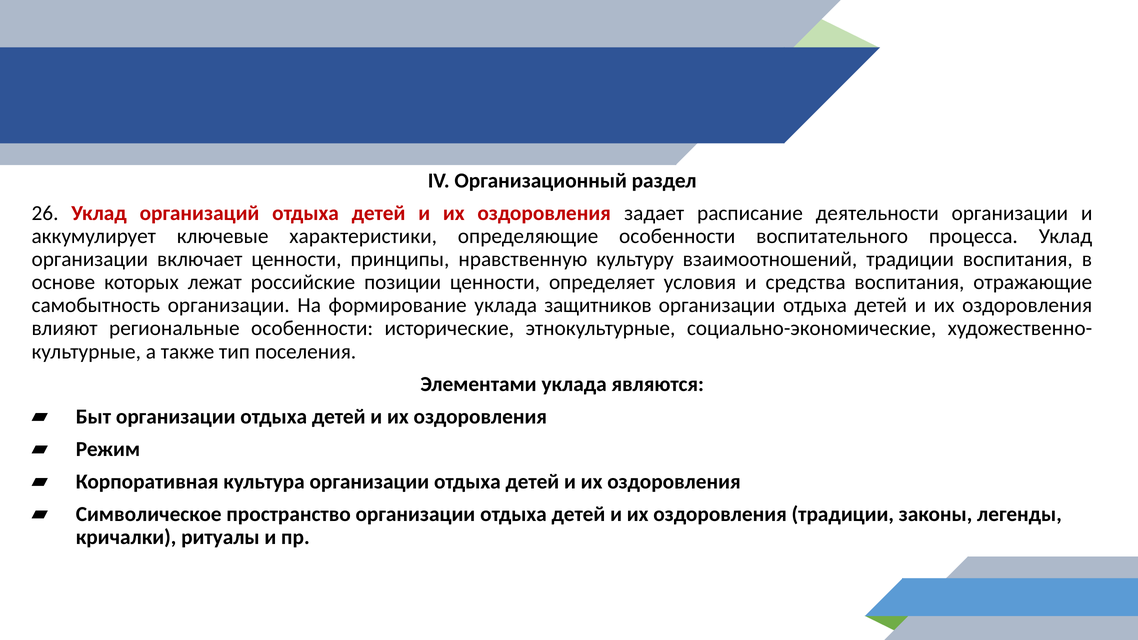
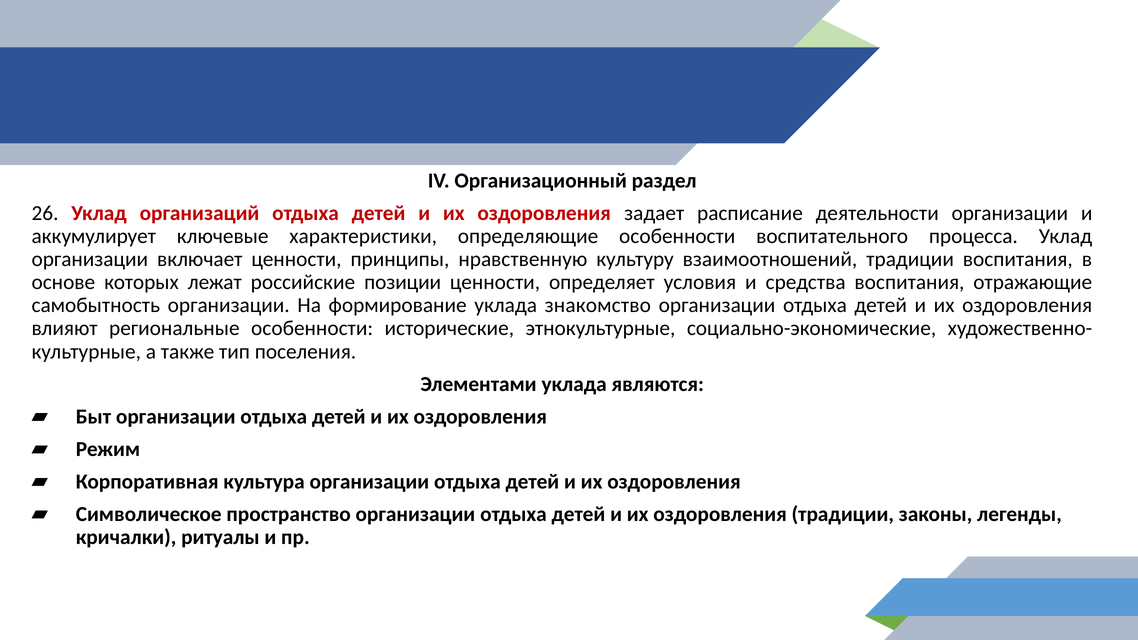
защитников: защитников -> знакомство
